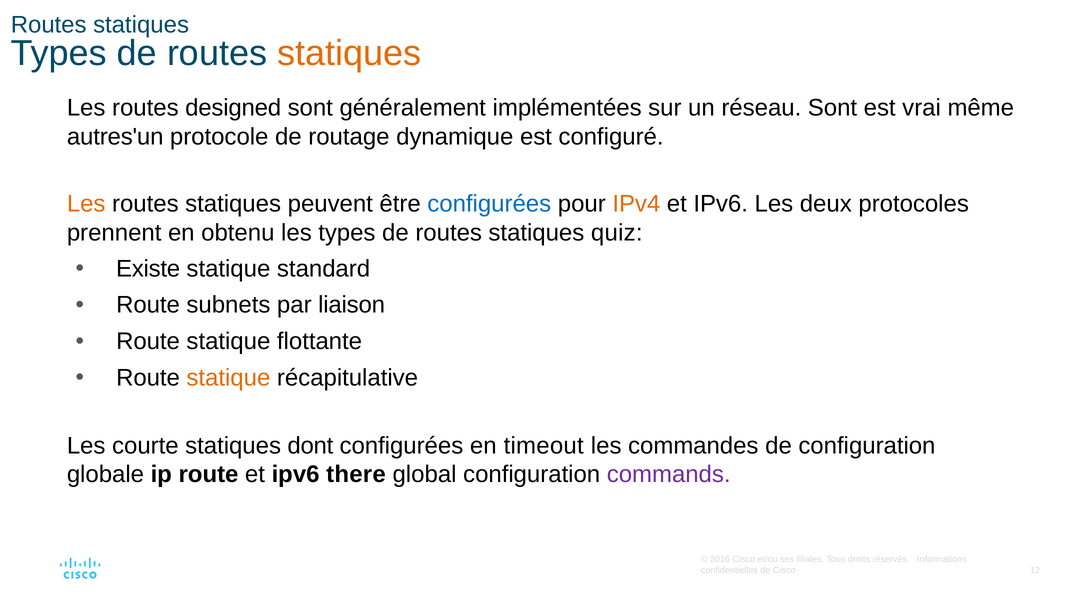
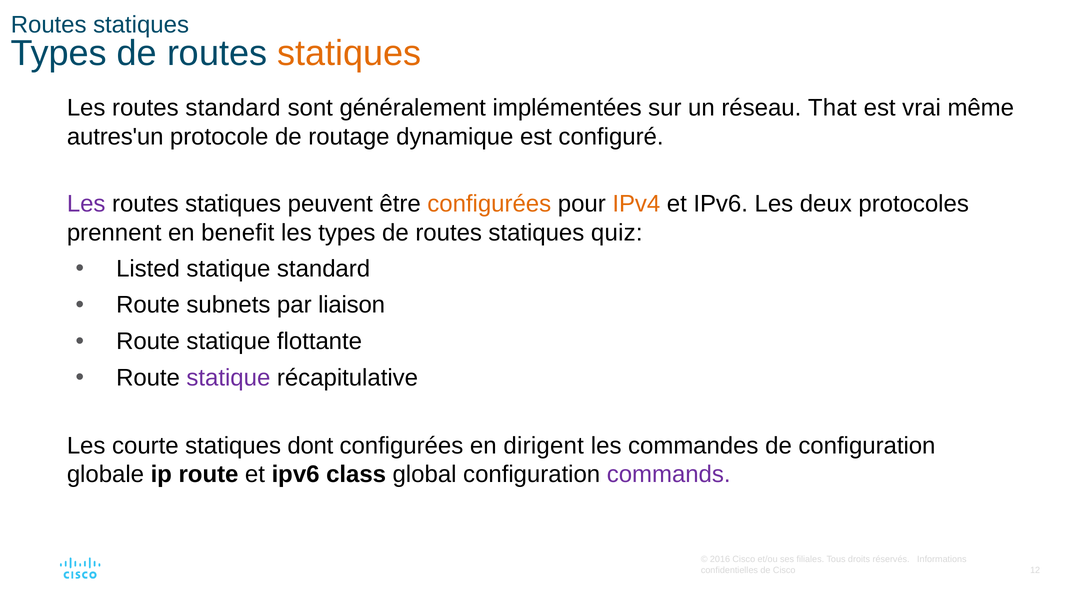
routes designed: designed -> standard
réseau Sont: Sont -> That
Les at (86, 204) colour: orange -> purple
configurées at (489, 204) colour: blue -> orange
obtenu: obtenu -> benefit
Existe: Existe -> Listed
statique at (228, 378) colour: orange -> purple
timeout: timeout -> dirigent
there: there -> class
